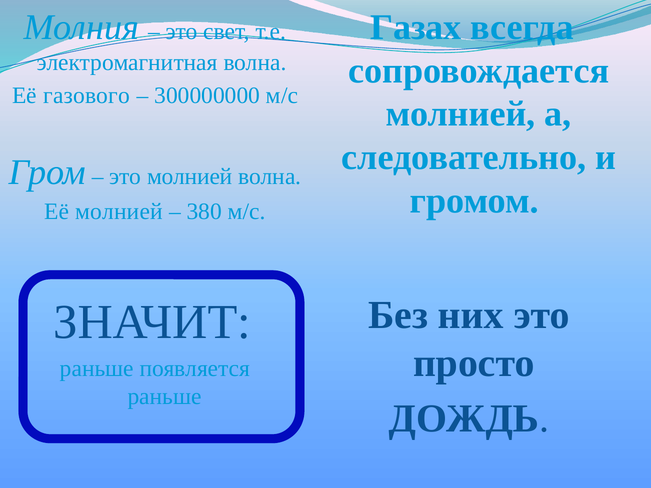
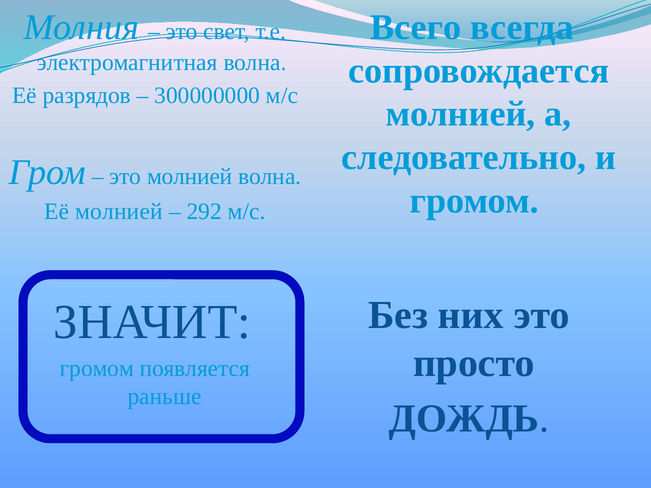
Газах: Газах -> Всего
газового: газового -> разрядов
380: 380 -> 292
раньше at (97, 368): раньше -> громом
